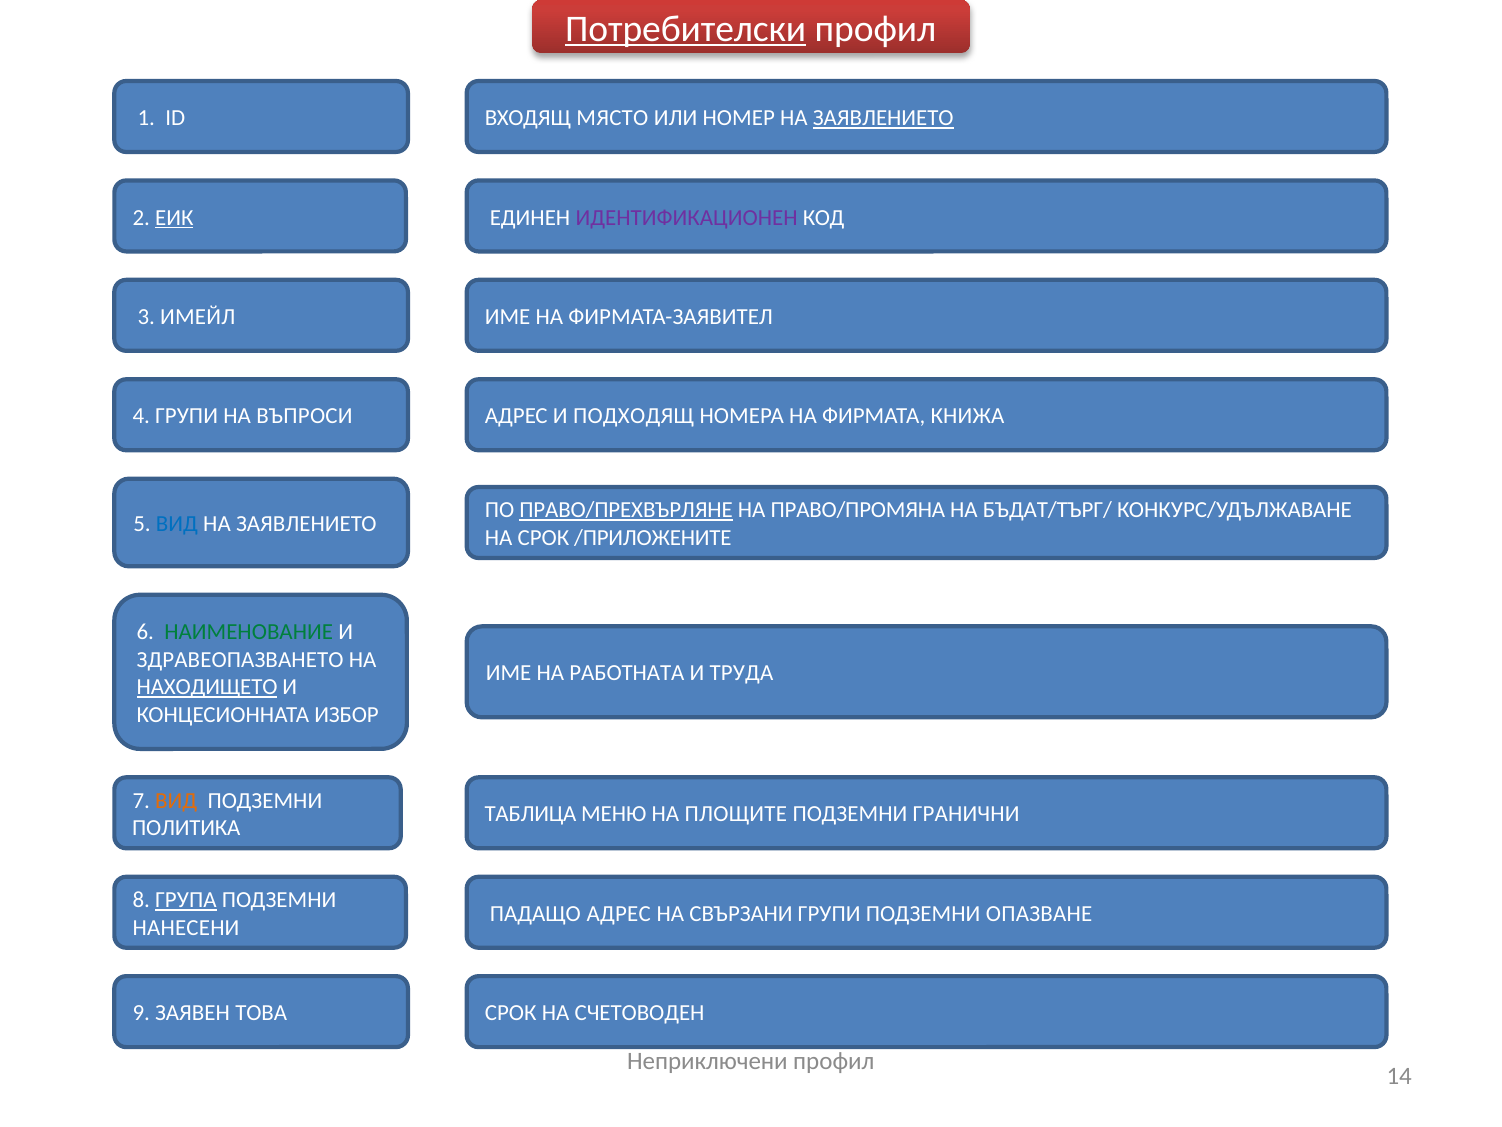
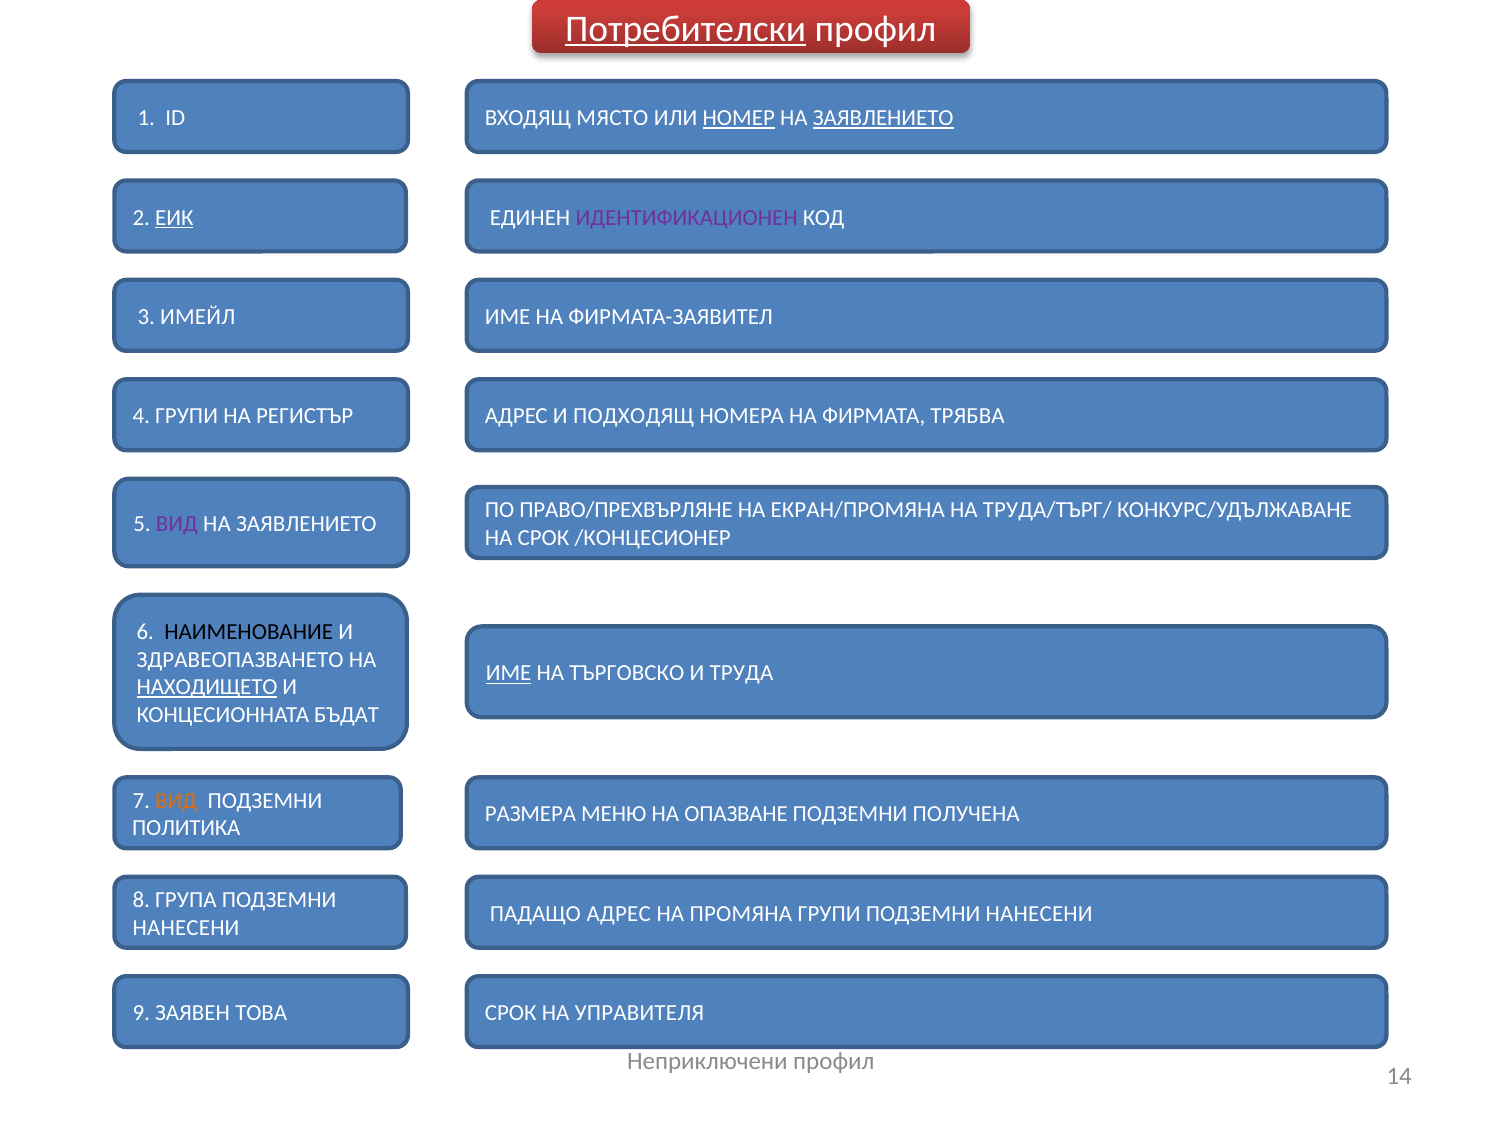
НОМЕР underline: none -> present
ВЪПРОСИ: ВЪПРОСИ -> РЕГИСТЪР
КНИЖА: КНИЖА -> ТРЯБВА
ПРАВО/ПРЕХВЪРЛЯНЕ underline: present -> none
ПРАВО/ПРОМЯНА: ПРАВО/ПРОМЯНА -> ЕКРАН/ПРОМЯНА
БЪДАТ/ТЪРГ/: БЪДАТ/ТЪРГ/ -> ТРУДА/ТЪРГ/
ВИД at (177, 524) colour: blue -> purple
/ПРИЛОЖЕНИТЕ: /ПРИЛОЖЕНИТЕ -> /КОНЦЕСИОНЕР
НАИМЕНОВАНИЕ colour: green -> black
ИМЕ at (509, 673) underline: none -> present
РАБОТНАТА: РАБОТНАТА -> ТЪРГОВСКО
ИЗБОР: ИЗБОР -> БЪДАТ
ТАБЛИЦА: ТАБЛИЦА -> РАЗМЕРА
ПЛОЩИТЕ: ПЛОЩИТЕ -> ОПАЗВАНЕ
ГРАНИЧНИ: ГРАНИЧНИ -> ПОЛУЧЕНА
ГРУПА underline: present -> none
СВЪРЗАНИ: СВЪРЗАНИ -> ПРОМЯНА
ГРУПИ ПОДЗЕМНИ ОПАЗВАНЕ: ОПАЗВАНЕ -> НАНЕСЕНИ
СЧЕТОВОДЕН: СЧЕТОВОДЕН -> УПРАВИТЕЛЯ
